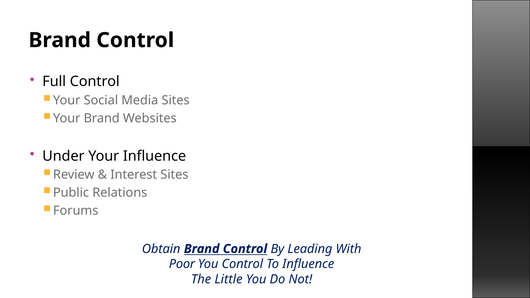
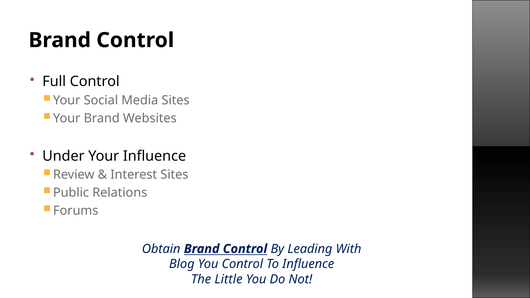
Poor: Poor -> Blog
